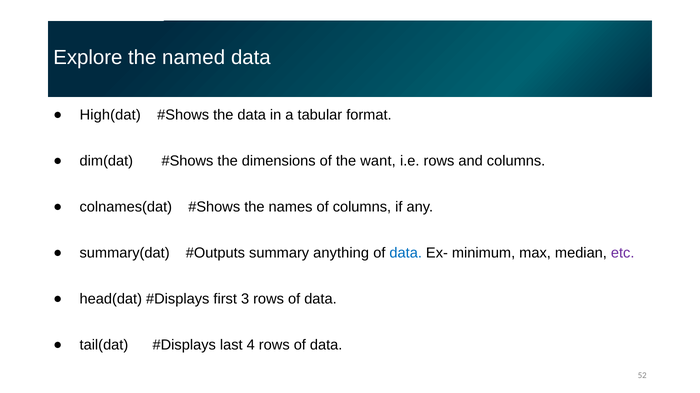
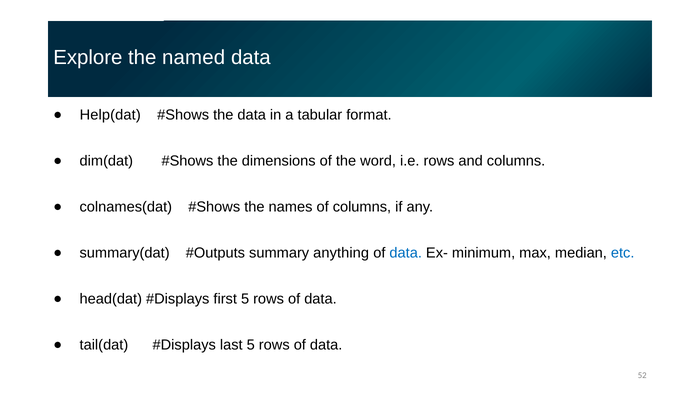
High(dat: High(dat -> Help(dat
want: want -> word
etc colour: purple -> blue
first 3: 3 -> 5
last 4: 4 -> 5
